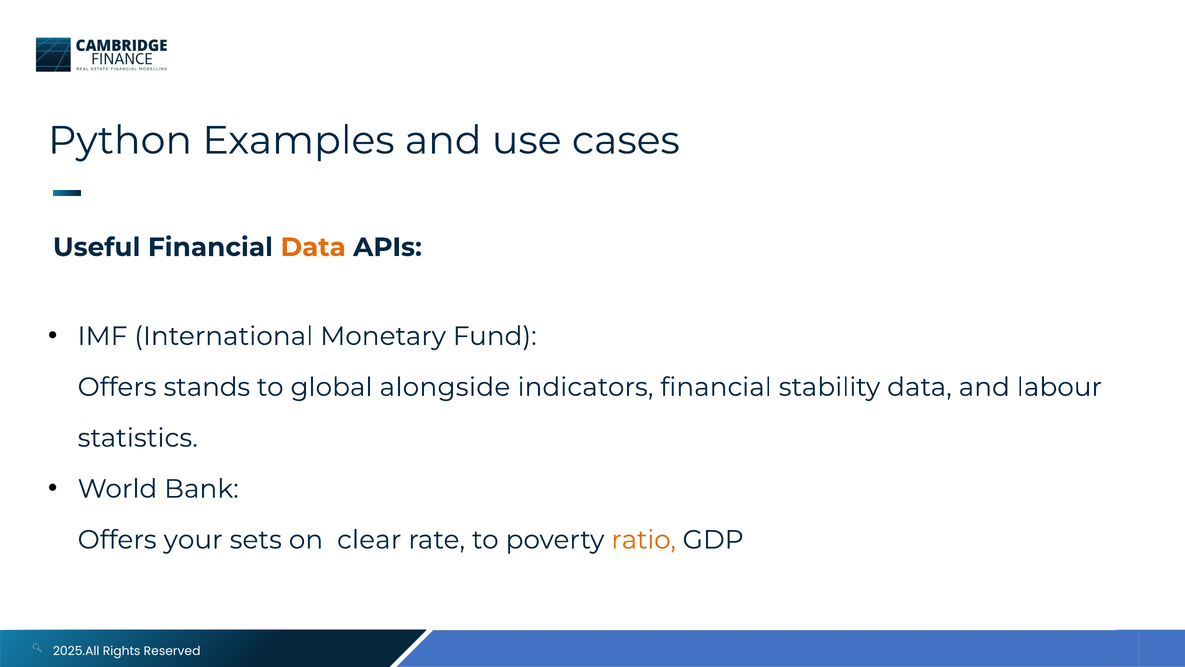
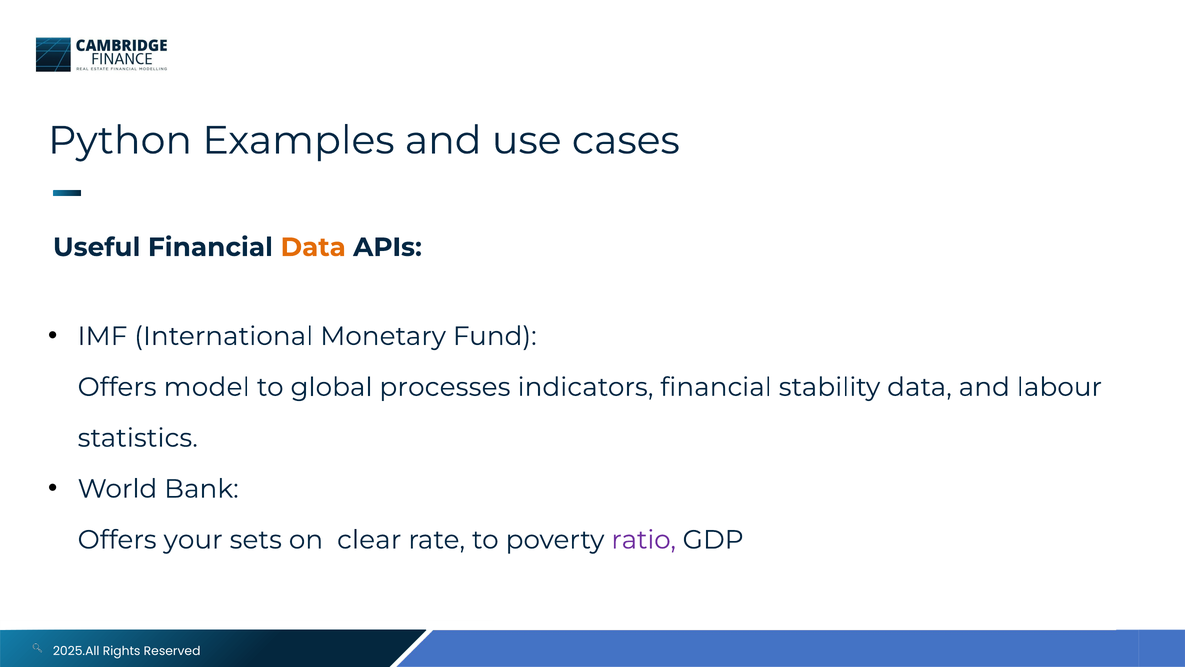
stands: stands -> model
alongside: alongside -> processes
ratio colour: orange -> purple
